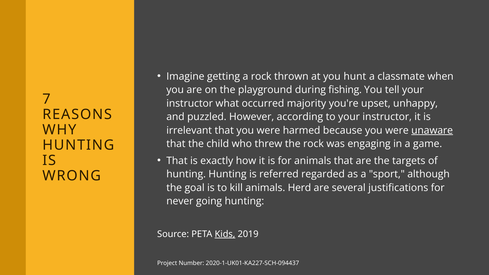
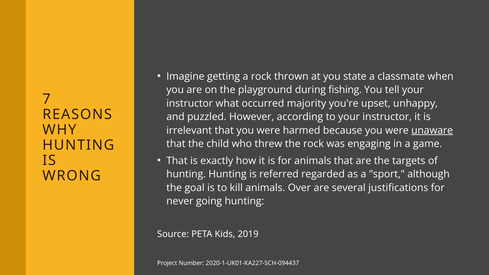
hunt: hunt -> state
Herd: Herd -> Over
Kids underline: present -> none
